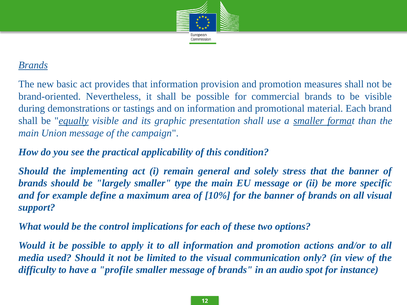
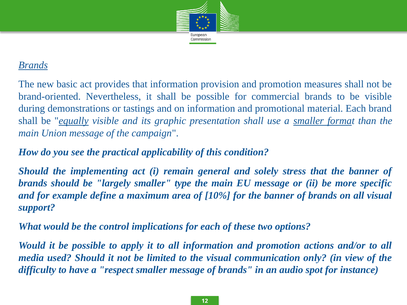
profile: profile -> respect
